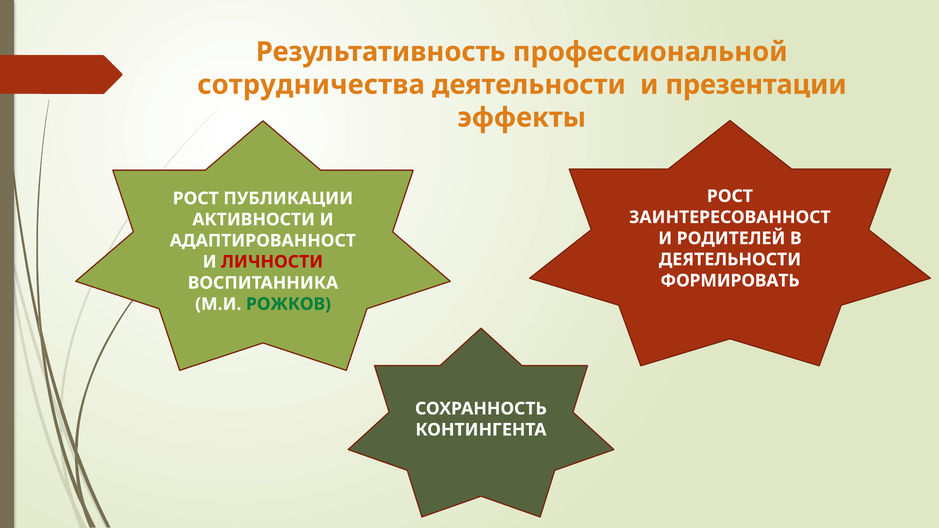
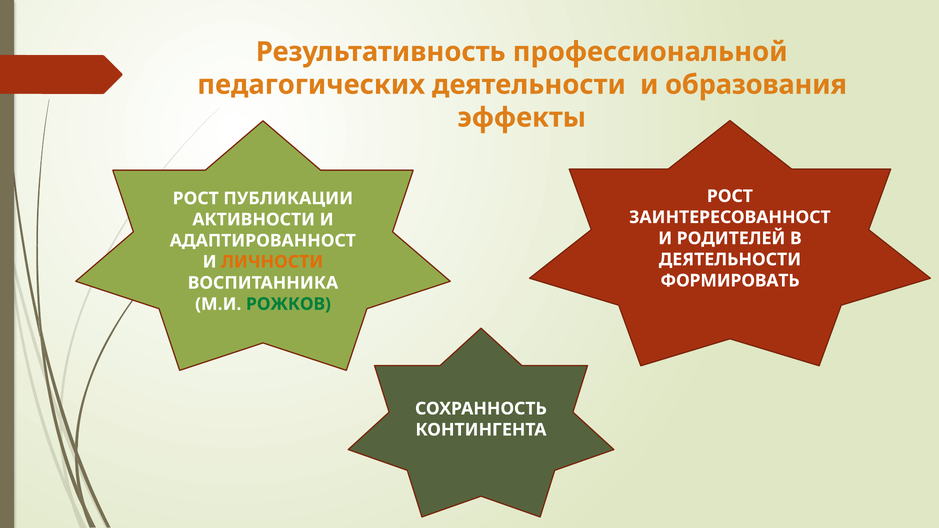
сотрудничества: сотрудничества -> педагогических
презентации: презентации -> образования
ЛИЧНОСТИ colour: red -> orange
